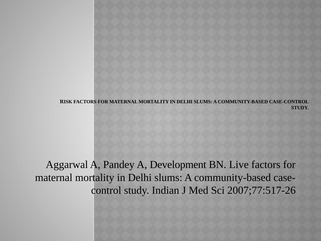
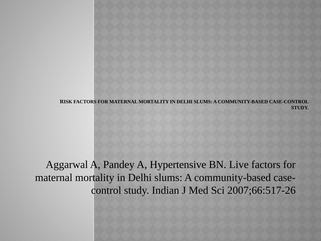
Development: Development -> Hypertensive
2007;77:517-26: 2007;77:517-26 -> 2007;66:517-26
